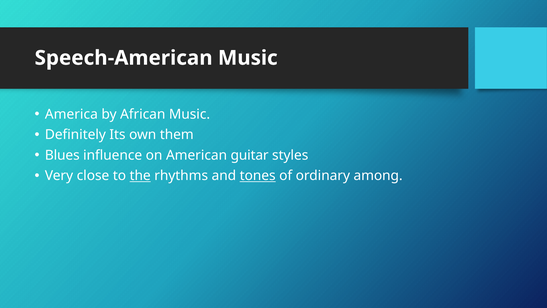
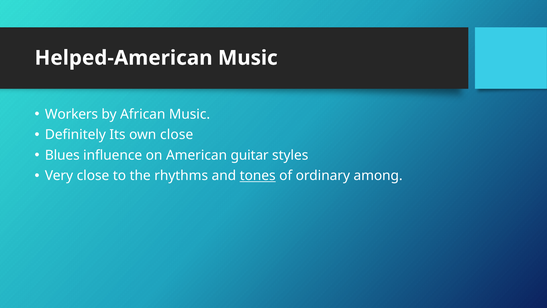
Speech-American: Speech-American -> Helped-American
America: America -> Workers
own them: them -> close
the underline: present -> none
